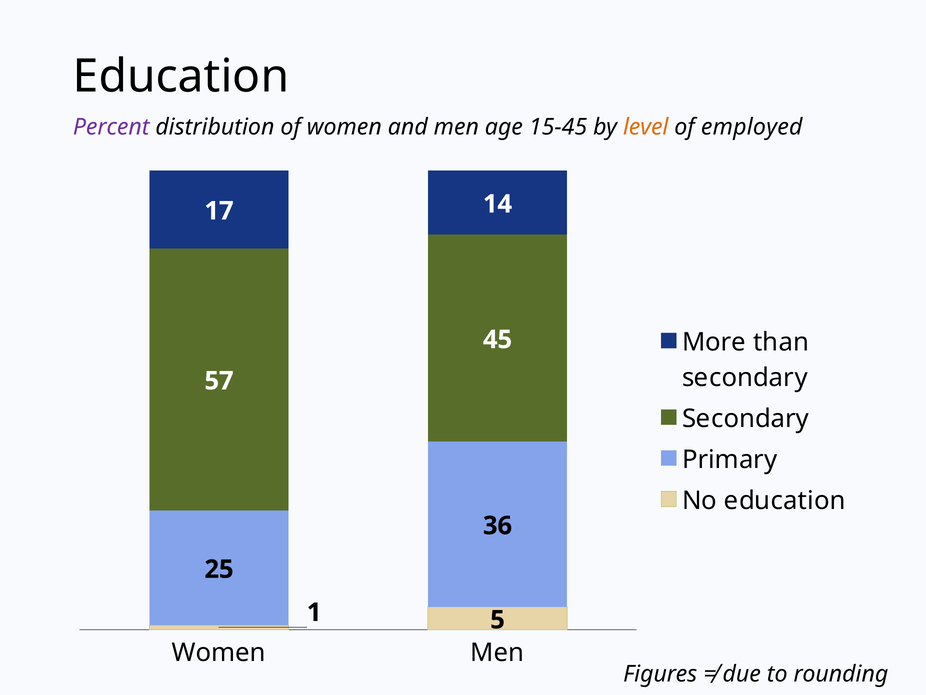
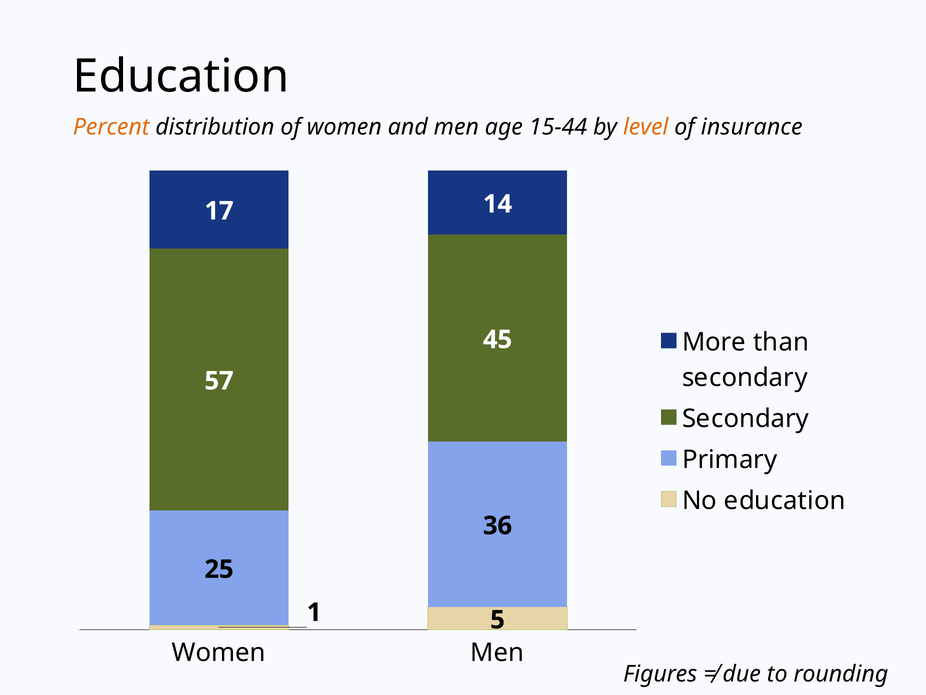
Percent colour: purple -> orange
15-45: 15-45 -> 15-44
employed: employed -> insurance
